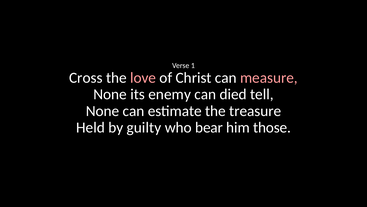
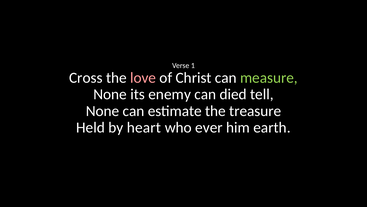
measure colour: pink -> light green
guilty: guilty -> heart
bear: bear -> ever
those: those -> earth
